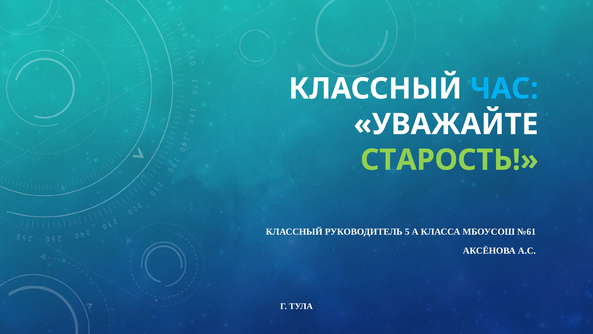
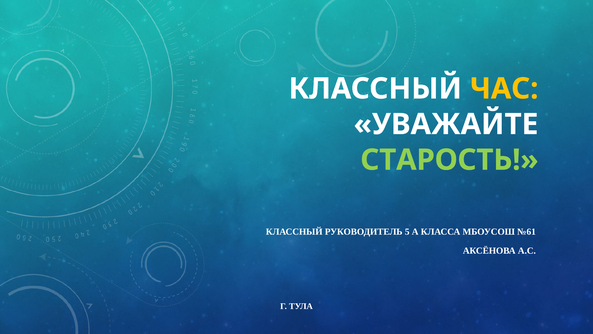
ЧАС colour: light blue -> yellow
